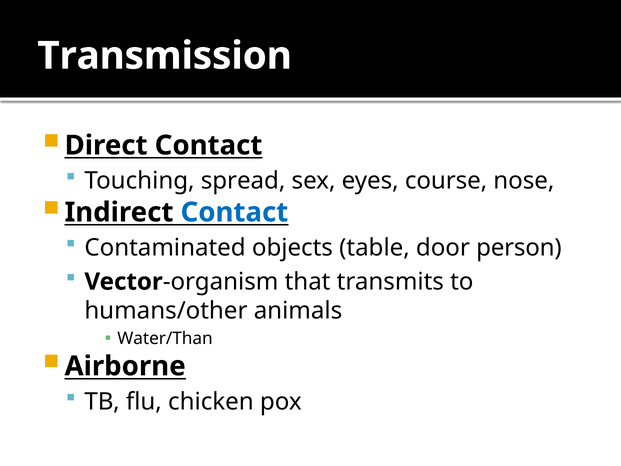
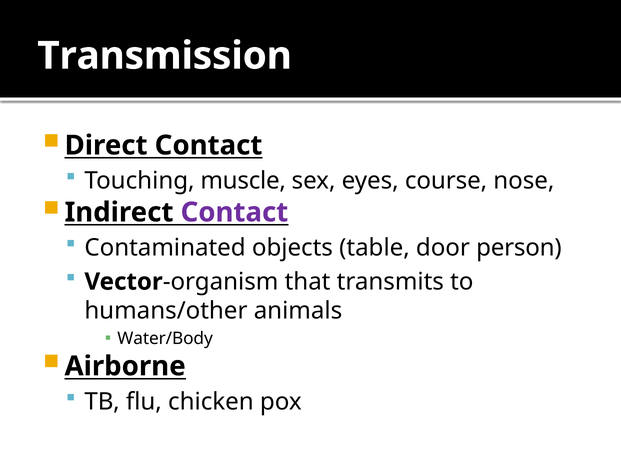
spread: spread -> muscle
Contact at (234, 212) colour: blue -> purple
Water/Than: Water/Than -> Water/Body
